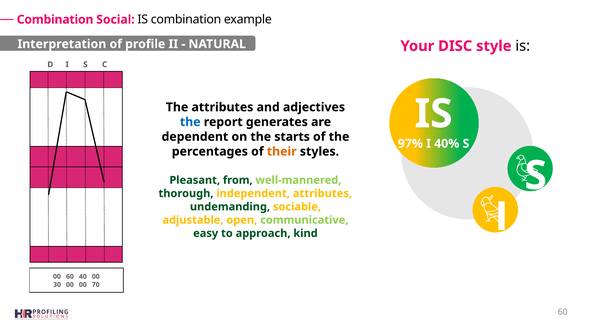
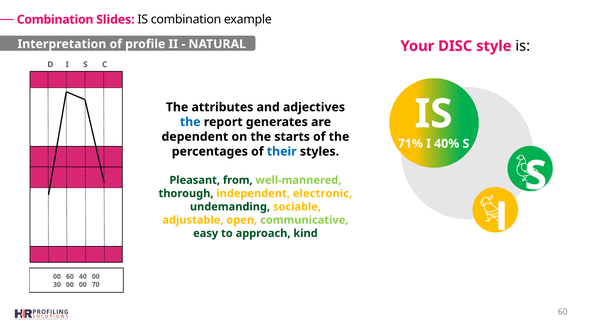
Social: Social -> Slides
97%: 97% -> 71%
their colour: orange -> blue
independent attributes: attributes -> electronic
